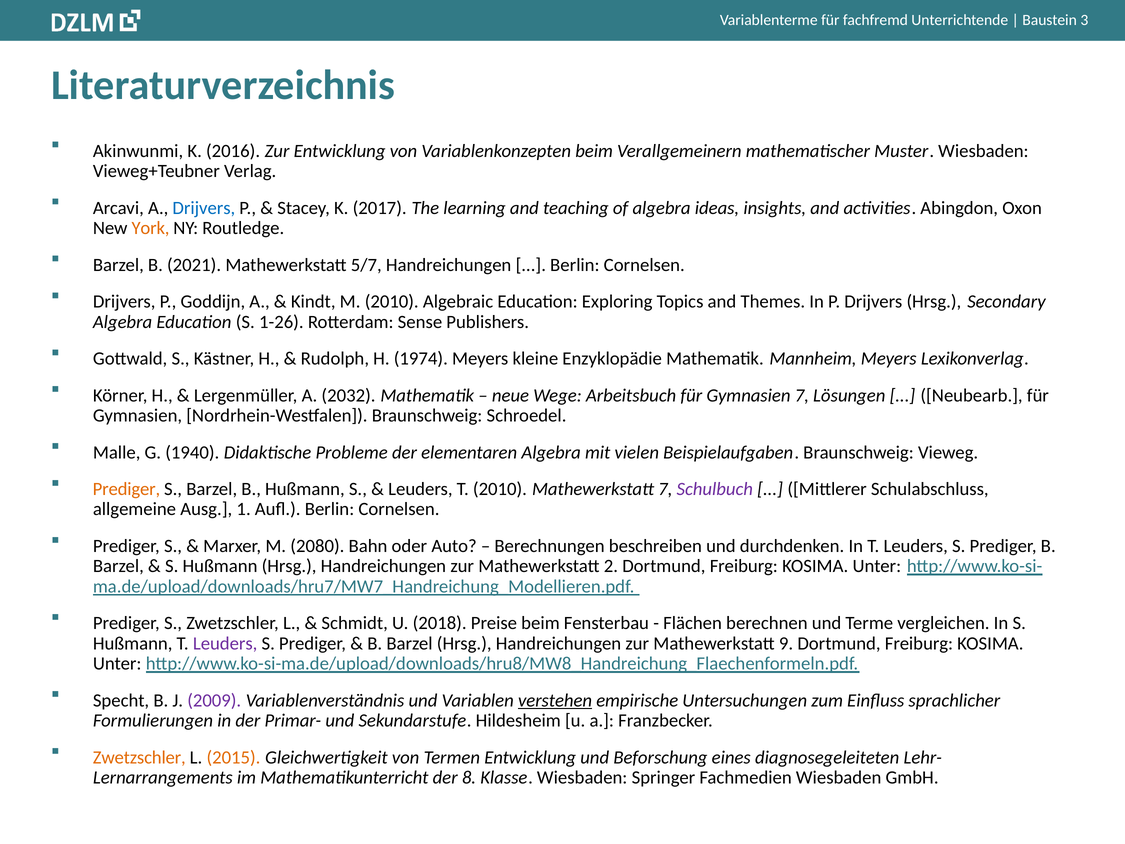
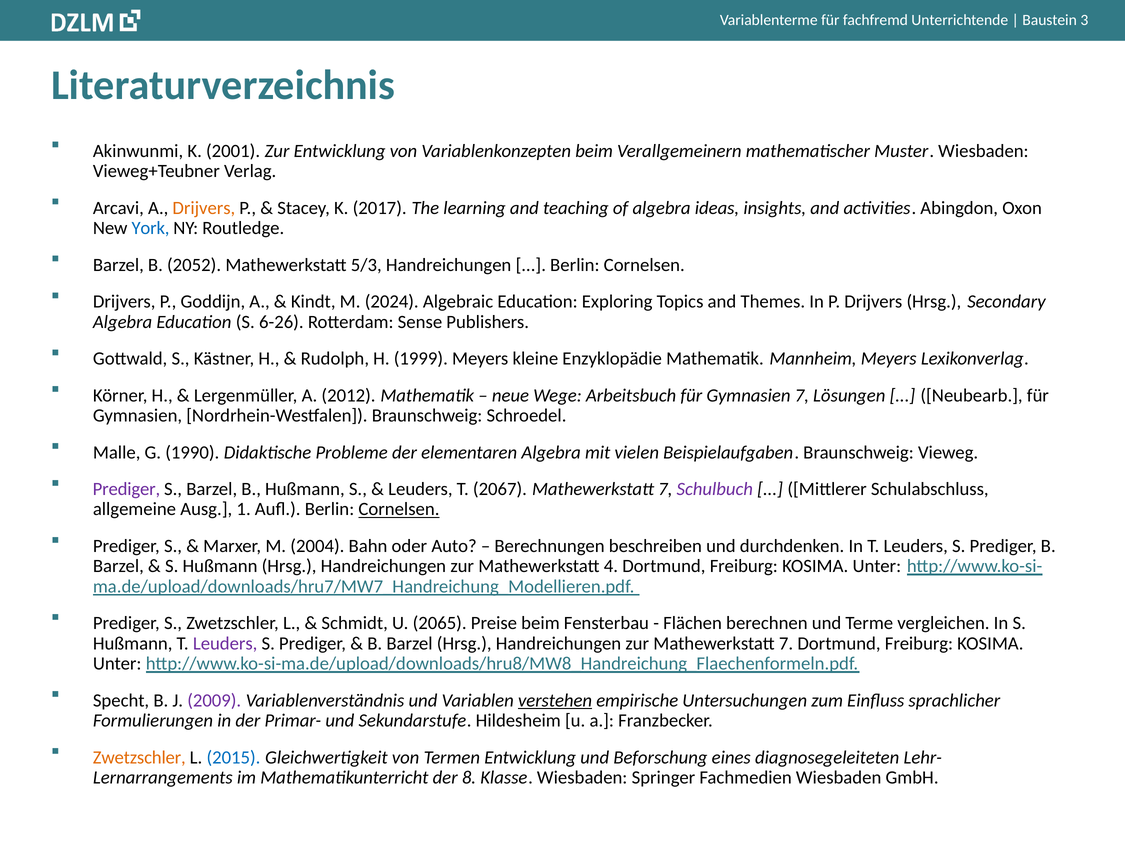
2016: 2016 -> 2001
Drijvers at (204, 208) colour: blue -> orange
York colour: orange -> blue
2021: 2021 -> 2052
5/7: 5/7 -> 5/3
M 2010: 2010 -> 2024
1-26: 1-26 -> 6-26
1974: 1974 -> 1999
2032: 2032 -> 2012
1940: 1940 -> 1990
Prediger at (126, 489) colour: orange -> purple
T 2010: 2010 -> 2067
Cornelsen at (399, 509) underline: none -> present
2080: 2080 -> 2004
2: 2 -> 4
2018: 2018 -> 2065
zur Mathewerkstatt 9: 9 -> 7
2015 colour: orange -> blue
